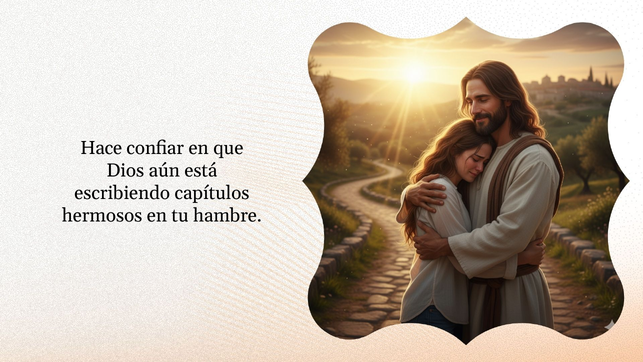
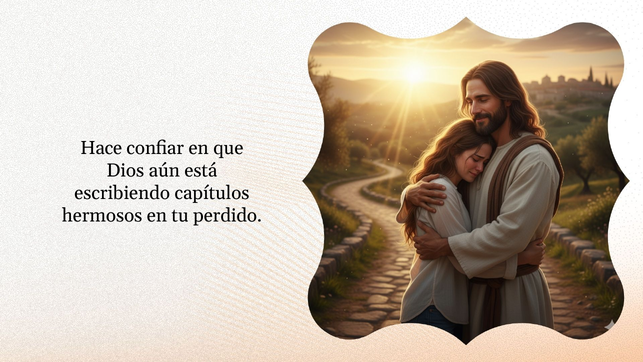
hambre: hambre -> perdido
